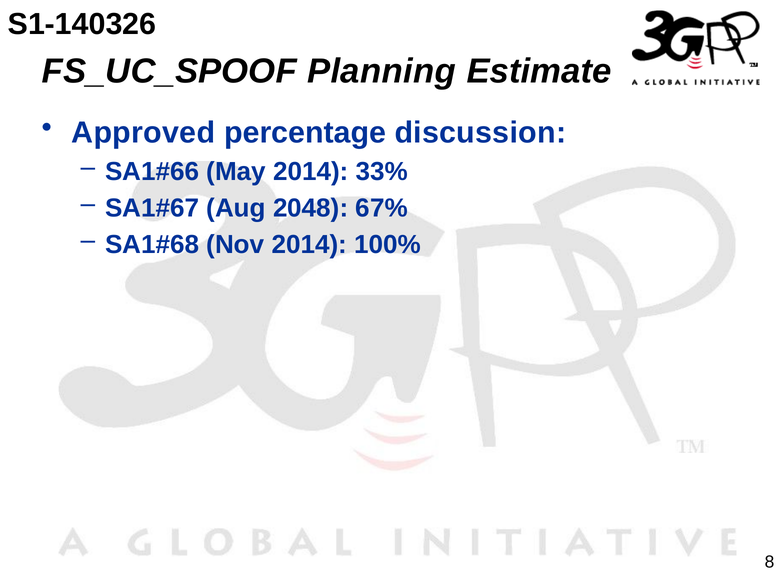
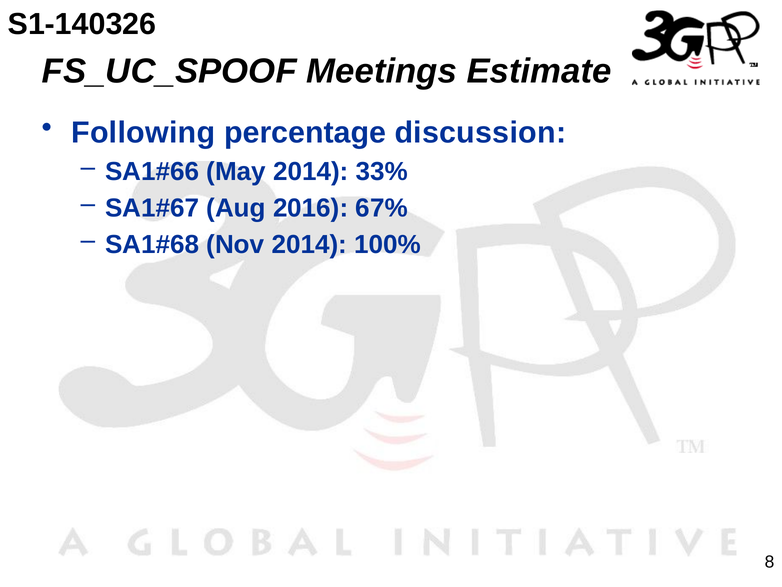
Planning: Planning -> Meetings
Approved: Approved -> Following
2048: 2048 -> 2016
